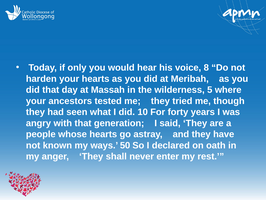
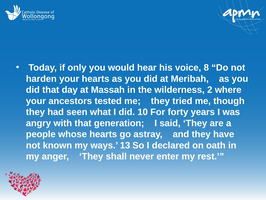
5: 5 -> 2
50: 50 -> 13
